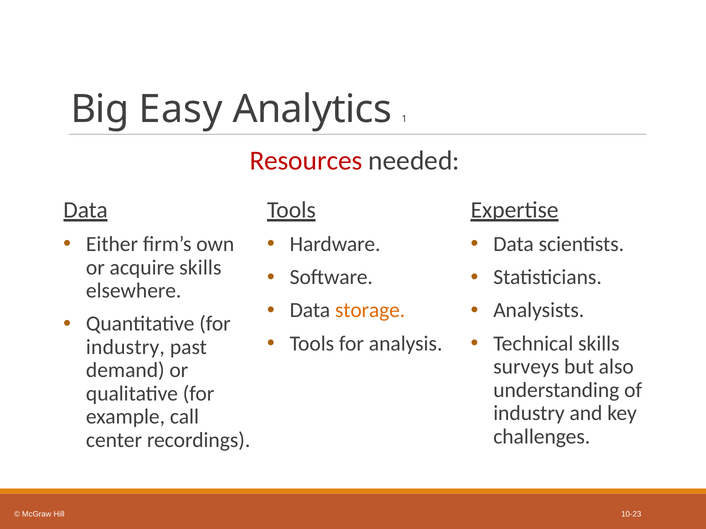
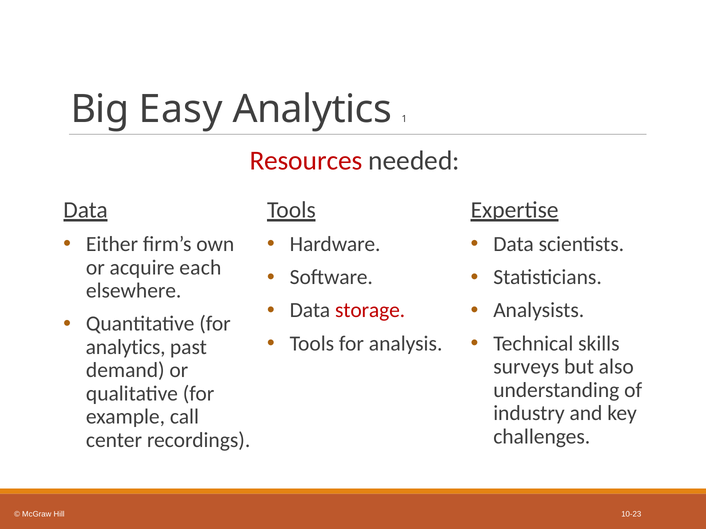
acquire skills: skills -> each
storage colour: orange -> red
industry at (125, 347): industry -> analytics
